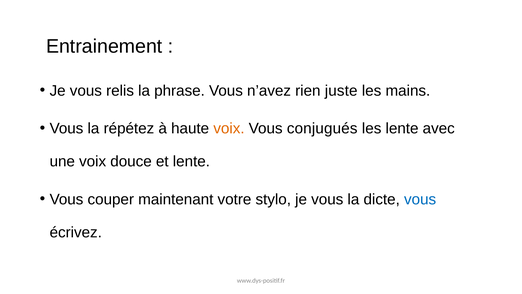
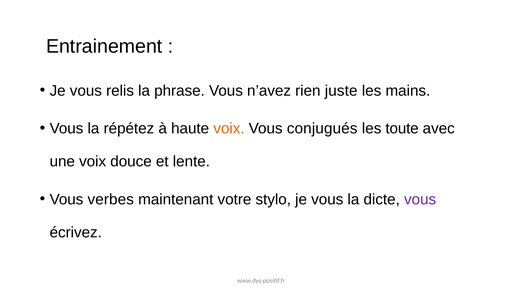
les lente: lente -> toute
couper: couper -> verbes
vous at (420, 199) colour: blue -> purple
